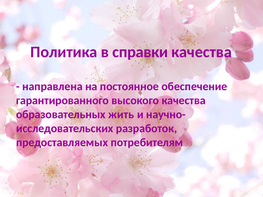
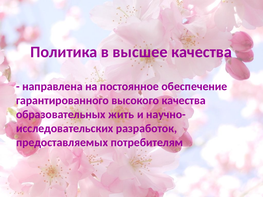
справки: справки -> высшее
